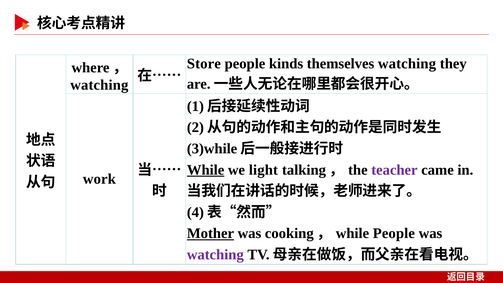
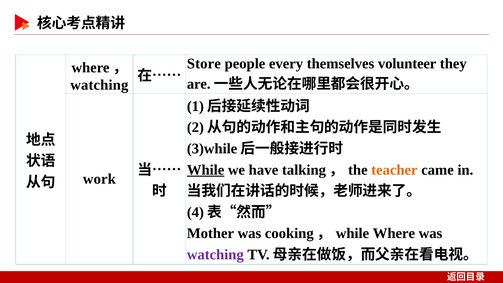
kinds: kinds -> every
themselves watching: watching -> volunteer
light: light -> have
teacher colour: purple -> orange
Mother underline: present -> none
while People: People -> Where
